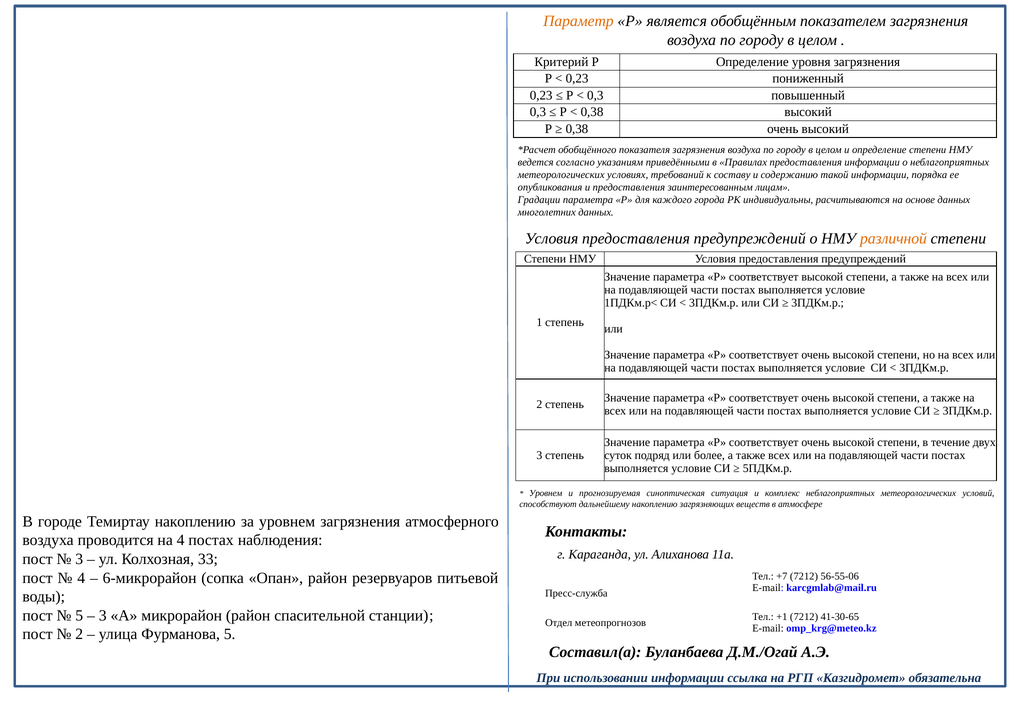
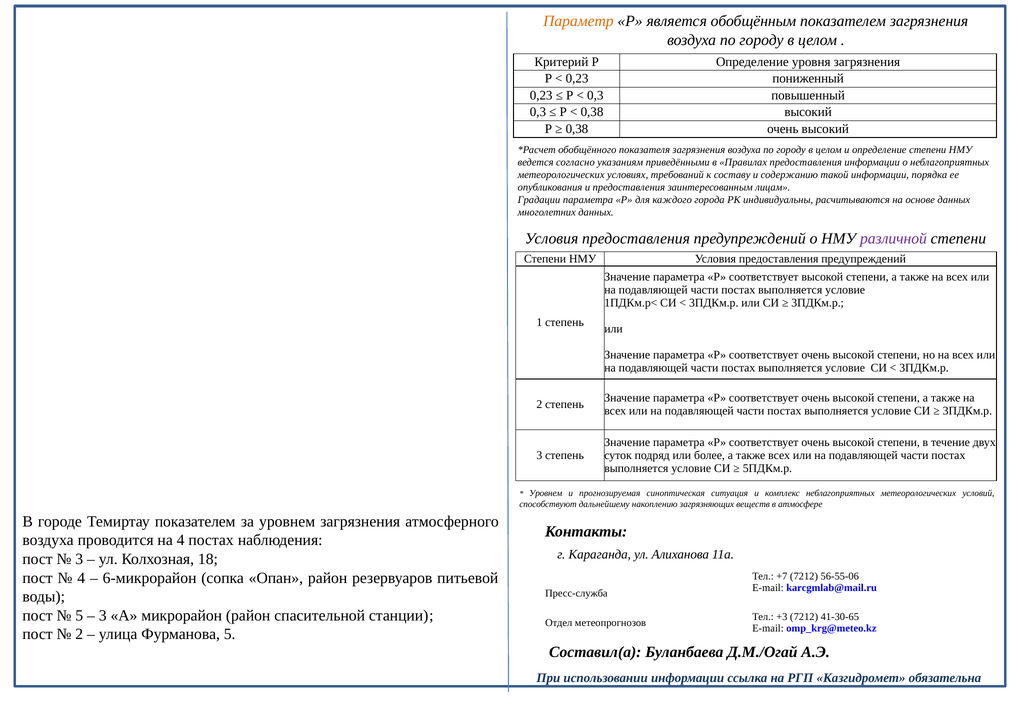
различной colour: orange -> purple
Темиртау накоплению: накоплению -> показателем
33: 33 -> 18
+1: +1 -> +3
